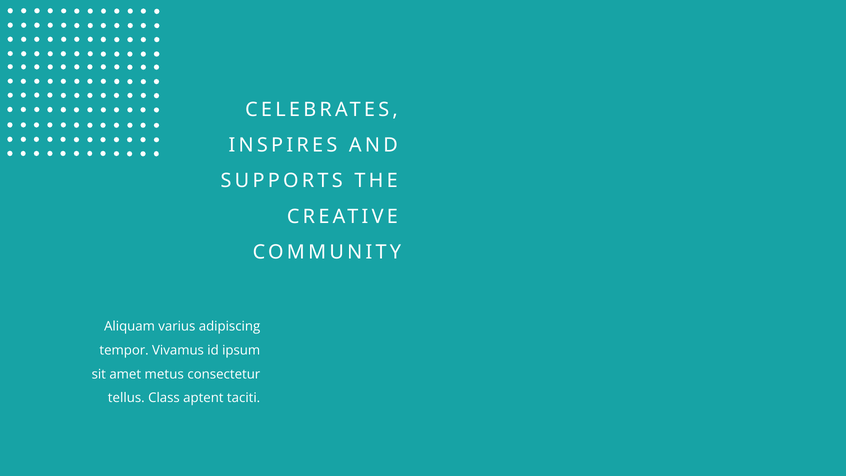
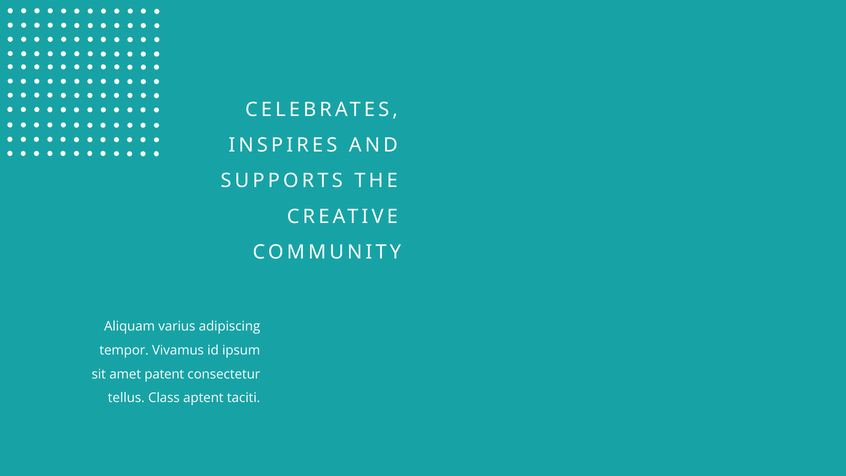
metus: metus -> patent
